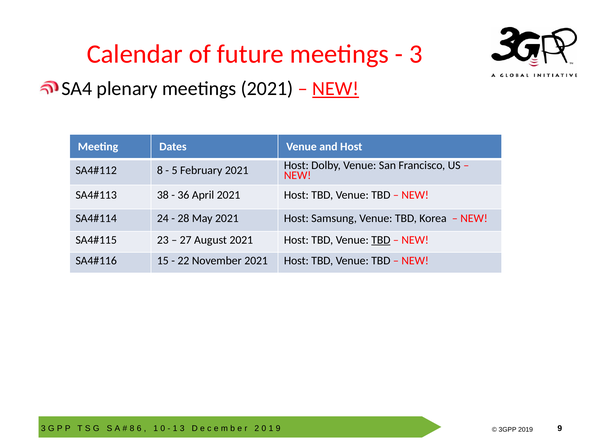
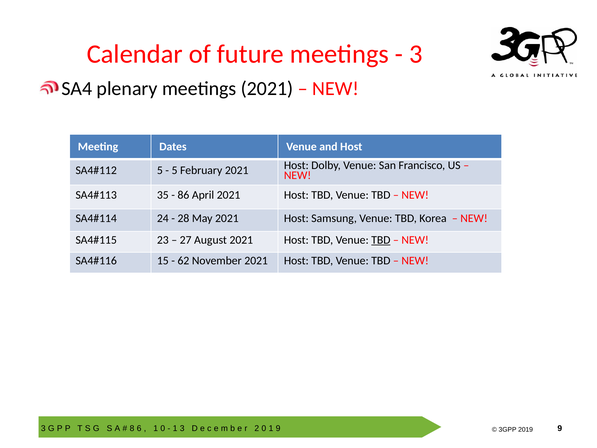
NEW at (336, 89) underline: present -> none
8 at (160, 170): 8 -> 5
38: 38 -> 35
36: 36 -> 86
22: 22 -> 62
